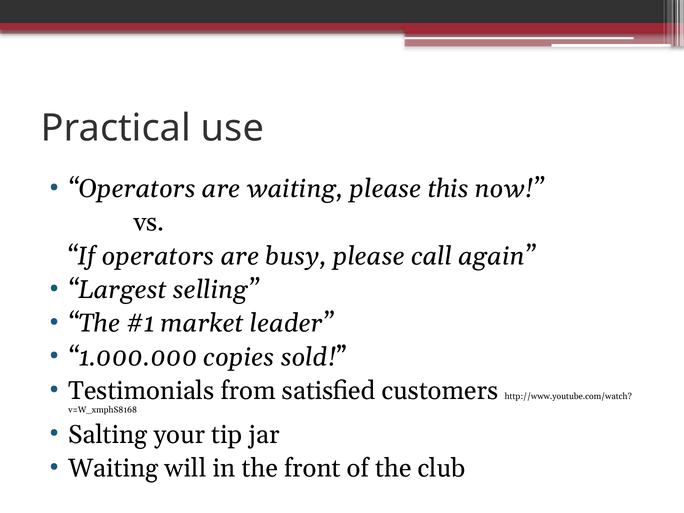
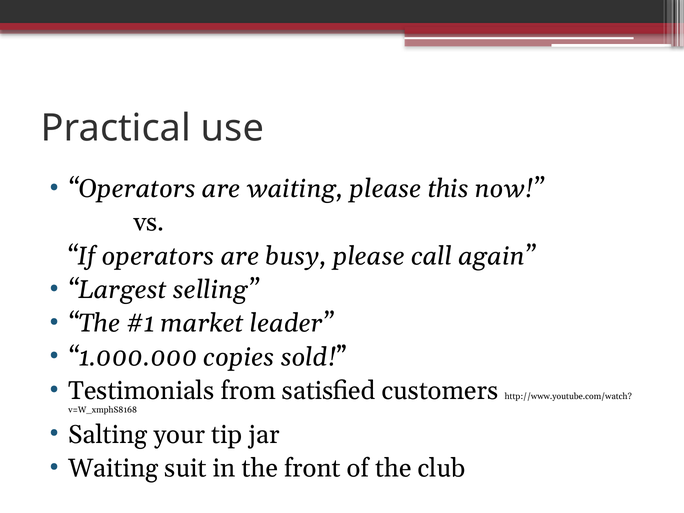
will: will -> suit
